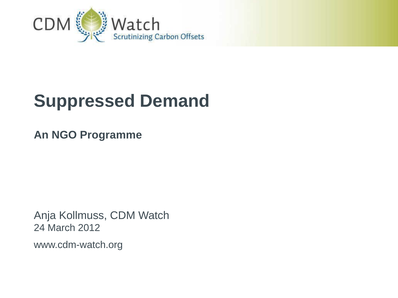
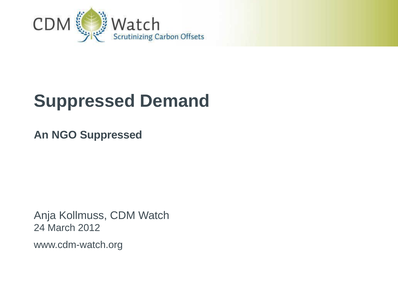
NGO Programme: Programme -> Suppressed
